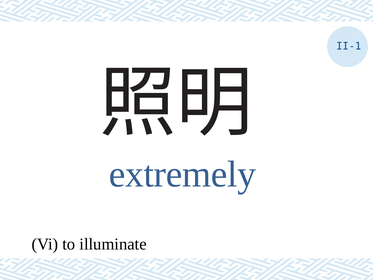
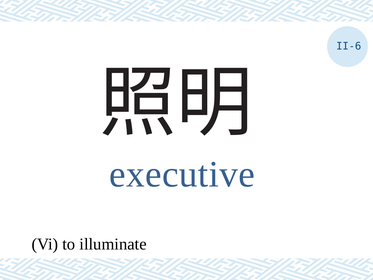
II-1: II-1 -> II-6
extremely: extremely -> executive
